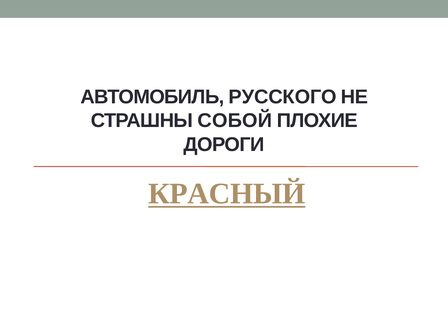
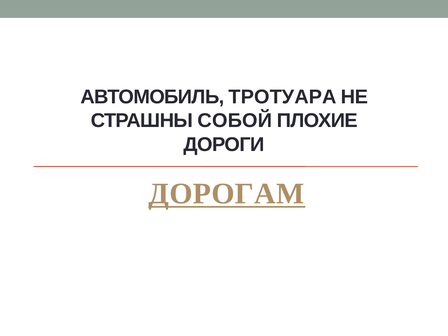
РУССКОГО: РУССКОГО -> ТРОТУАРА
КРАСНЫЙ: КРАСНЫЙ -> ДОРОГАМ
